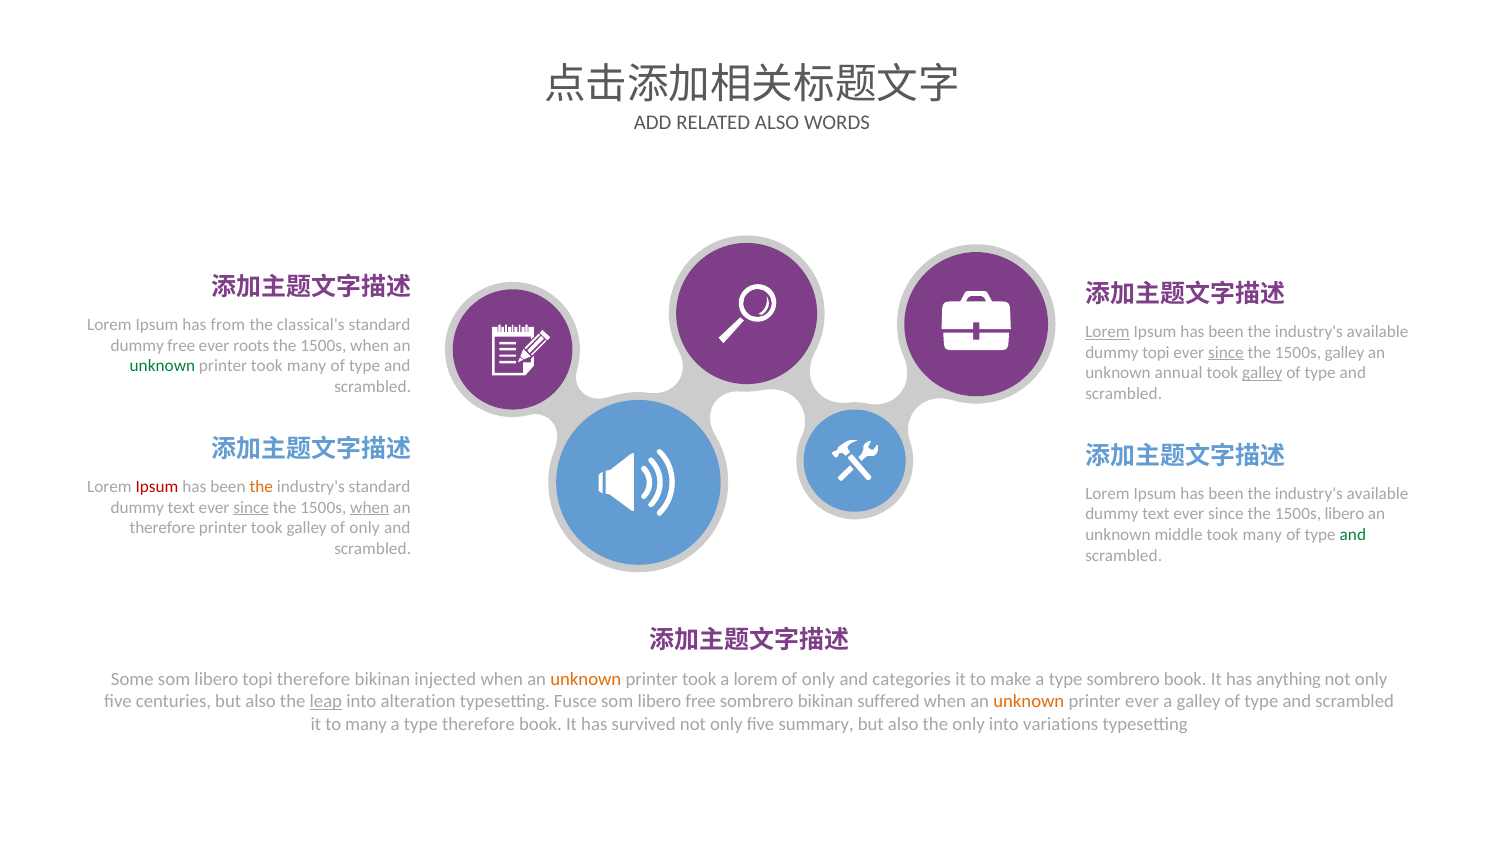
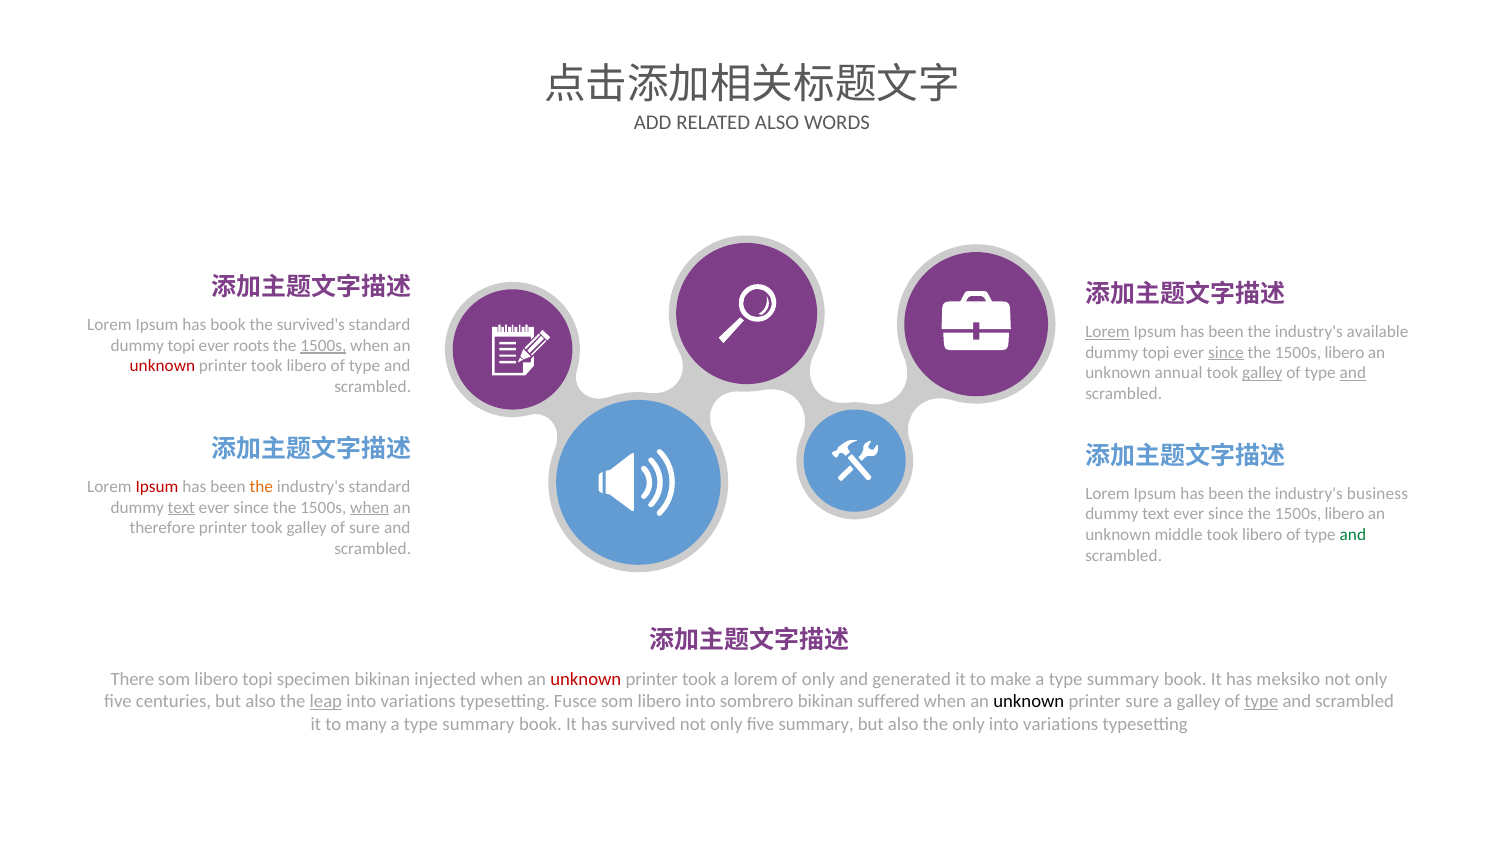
has from: from -> book
classical's: classical's -> survived's
free at (181, 346): free -> topi
1500s at (323, 346) underline: none -> present
galley at (1344, 352): galley -> libero
unknown at (162, 366) colour: green -> red
printer took many: many -> libero
and at (1353, 373) underline: none -> present
available at (1378, 493): available -> business
text at (181, 507) underline: none -> present
since at (251, 507) underline: present -> none
galley of only: only -> sure
many at (1262, 535): many -> libero
Some: Some -> There
topi therefore: therefore -> specimen
unknown at (586, 679) colour: orange -> red
categories: categories -> generated
make a type sombrero: sombrero -> summary
anything: anything -> meksiko
alteration at (418, 701): alteration -> variations
libero free: free -> into
unknown at (1029, 701) colour: orange -> black
printer ever: ever -> sure
type at (1261, 701) underline: none -> present
therefore at (478, 724): therefore -> summary
